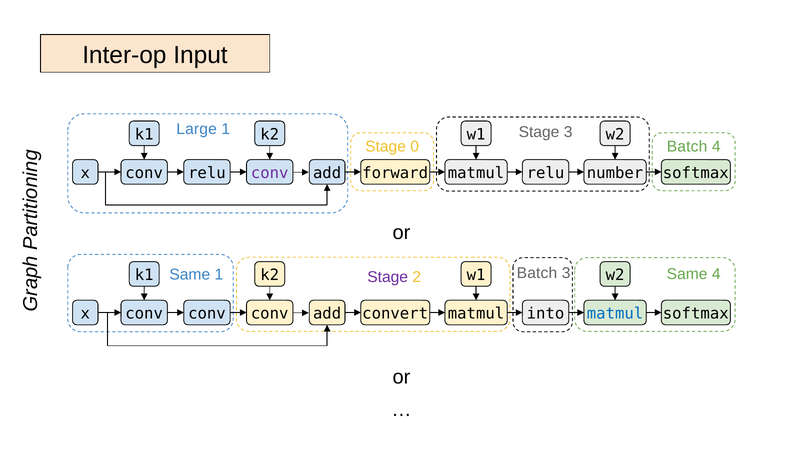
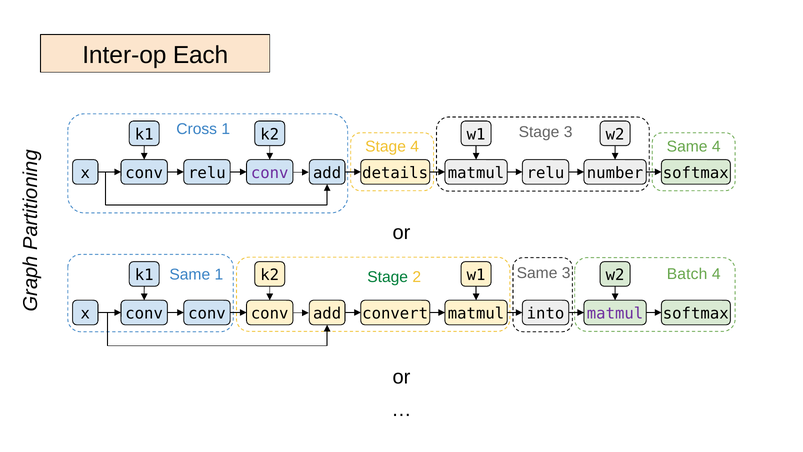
Input: Input -> Each
Large: Large -> Cross
Stage 0: 0 -> 4
Batch at (687, 147): Batch -> Same
forward: forward -> details
Stage at (388, 277) colour: purple -> green
2 Batch: Batch -> Same
3 Same: Same -> Batch
matmul at (615, 313) colour: blue -> purple
